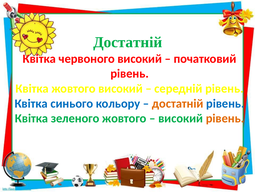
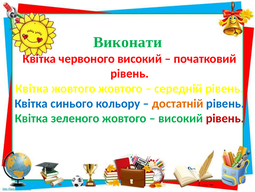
Достатній at (128, 42): Достатній -> Виконати
жовтого високий: високий -> жовтого
рівень at (225, 118) colour: orange -> red
